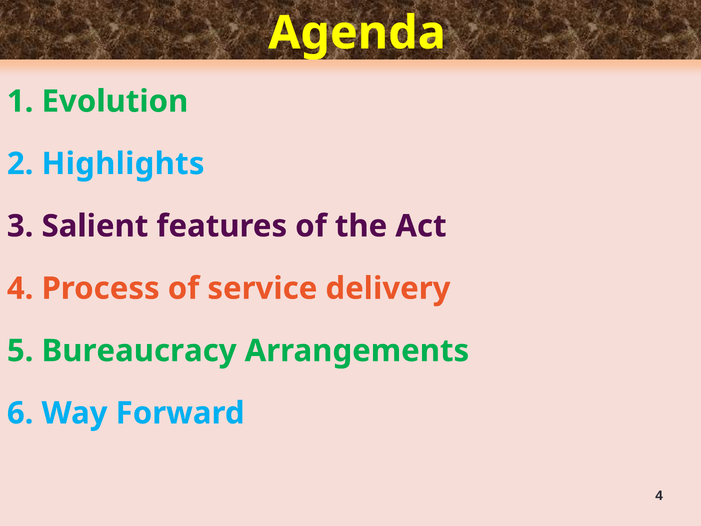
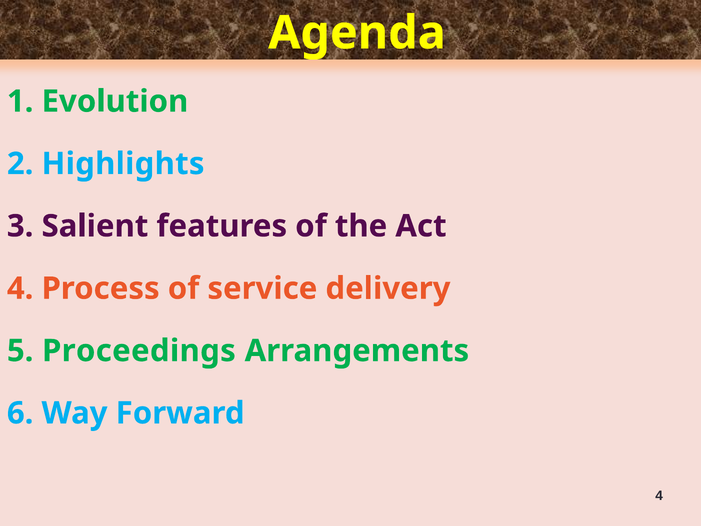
Bureaucracy: Bureaucracy -> Proceedings
